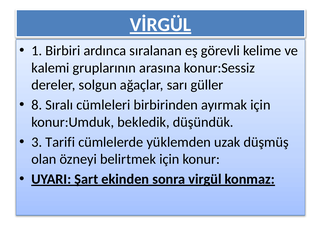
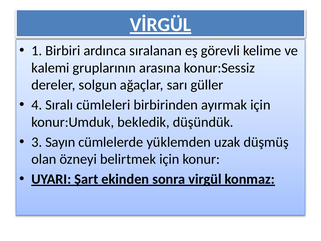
8: 8 -> 4
Tarifi: Tarifi -> Sayın
